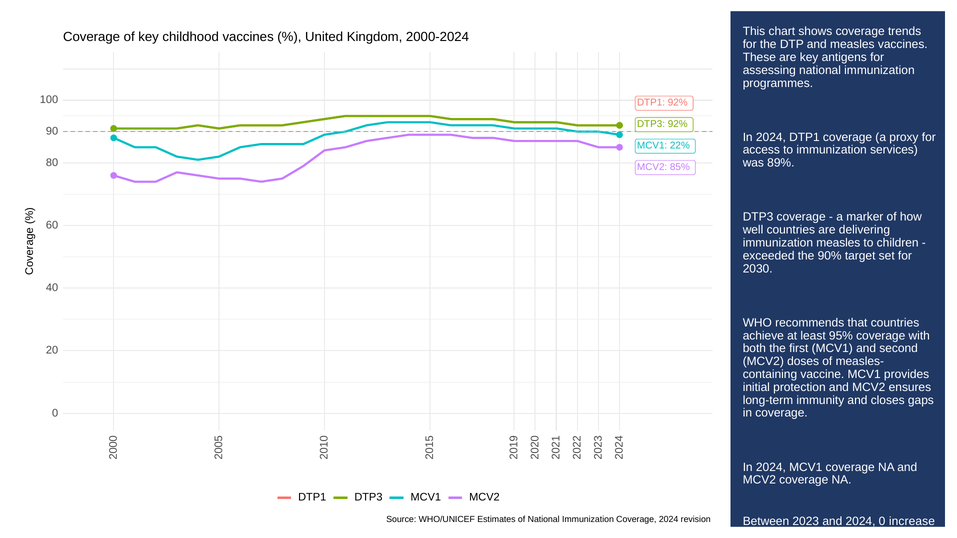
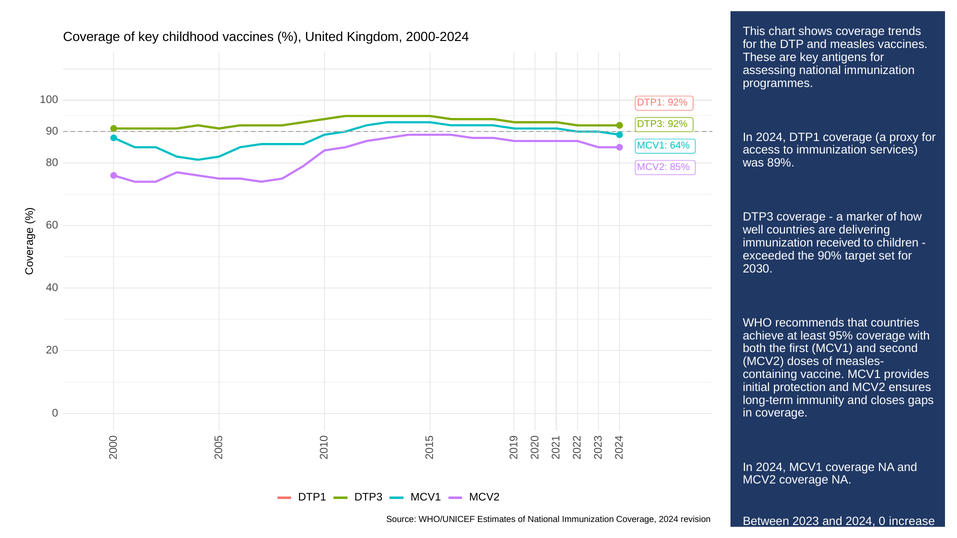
22%: 22% -> 64%
immunization measles: measles -> received
